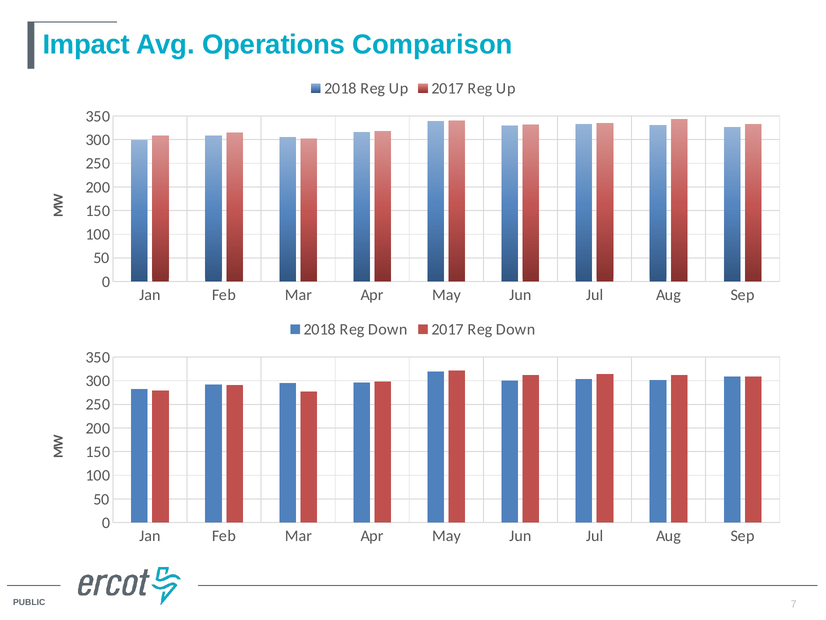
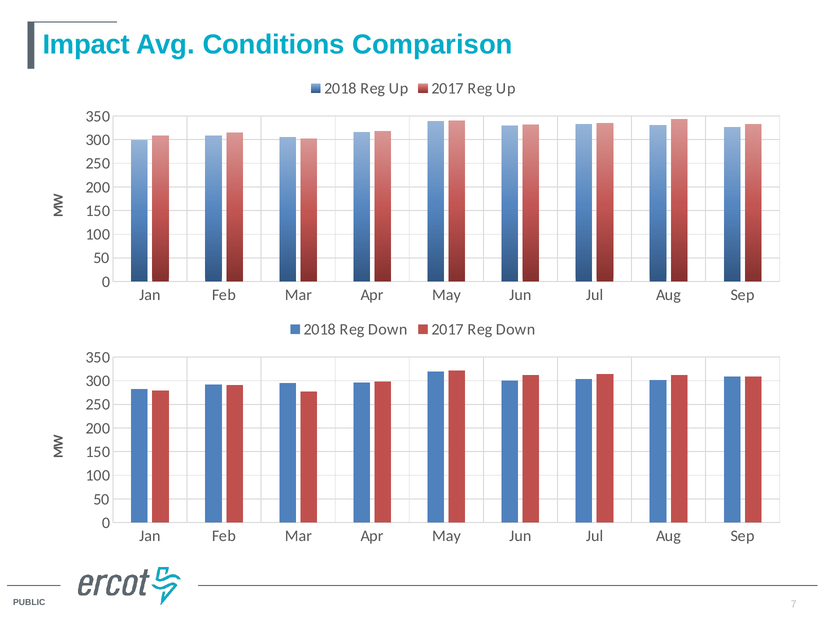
Operations: Operations -> Conditions
